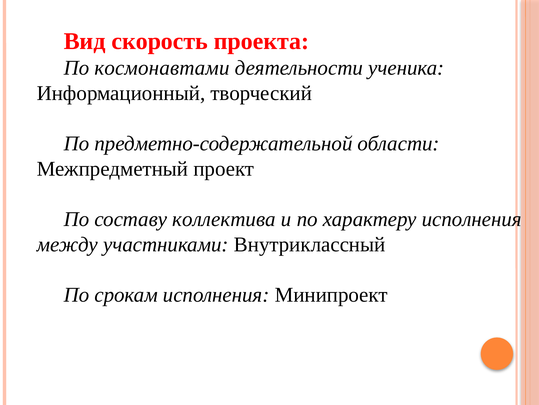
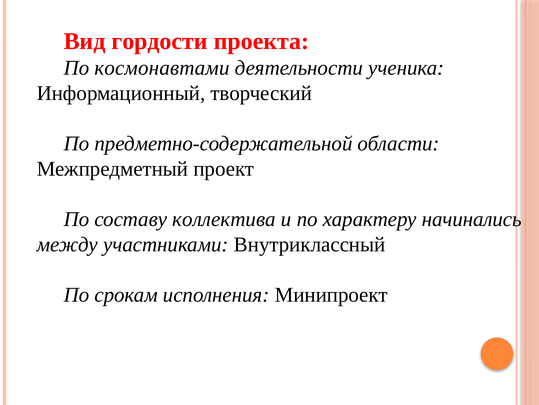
скорость: скорость -> гордости
характеру исполнения: исполнения -> начинались
